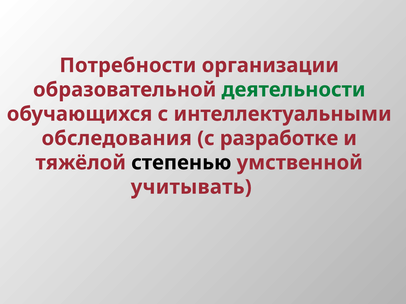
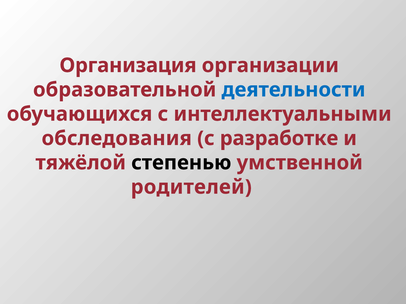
Потребности: Потребности -> Организация
деятельности colour: green -> blue
учитывать: учитывать -> родителей
